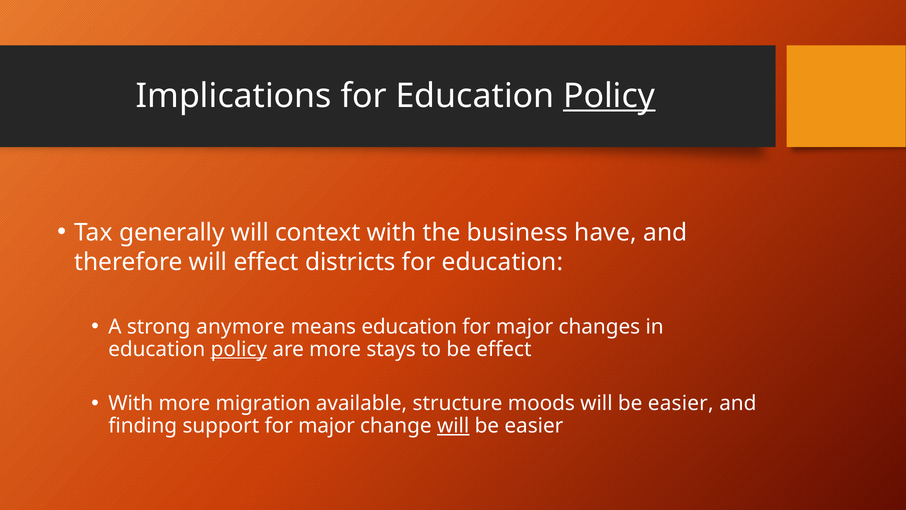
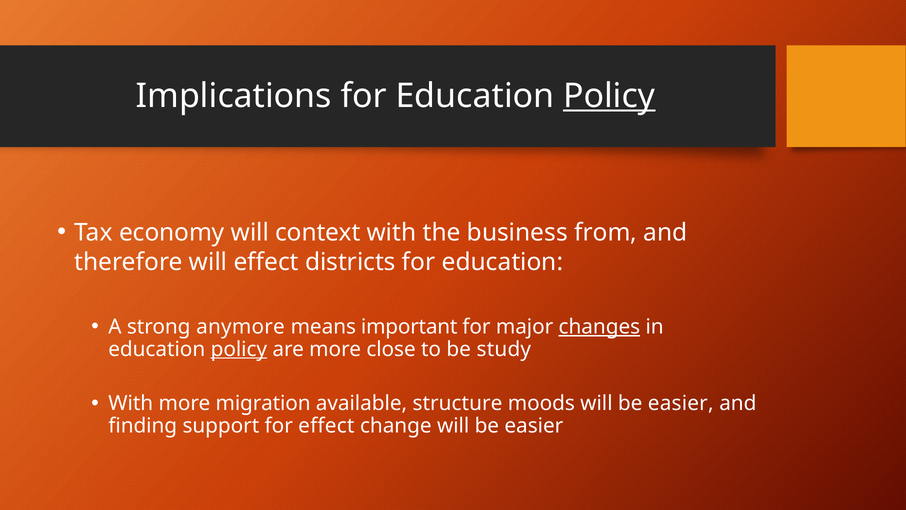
generally: generally -> economy
have: have -> from
means education: education -> important
changes underline: none -> present
stays: stays -> close
be effect: effect -> study
support for major: major -> effect
will at (453, 426) underline: present -> none
